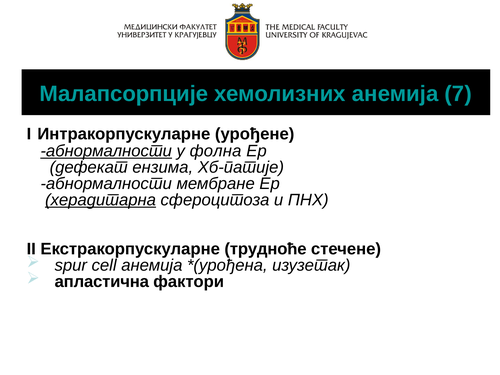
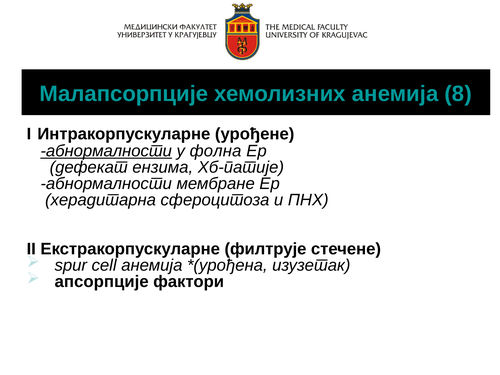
7: 7 -> 8
херадитарна underline: present -> none
трудноће: трудноће -> филтрује
апластична: апластична -> апсорпције
